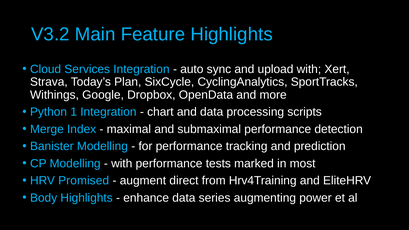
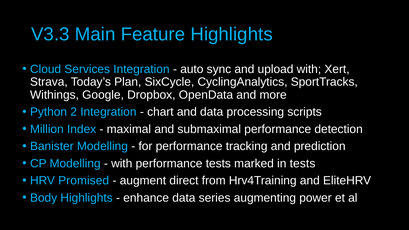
V3.2: V3.2 -> V3.3
1: 1 -> 2
Merge: Merge -> Million
in most: most -> tests
